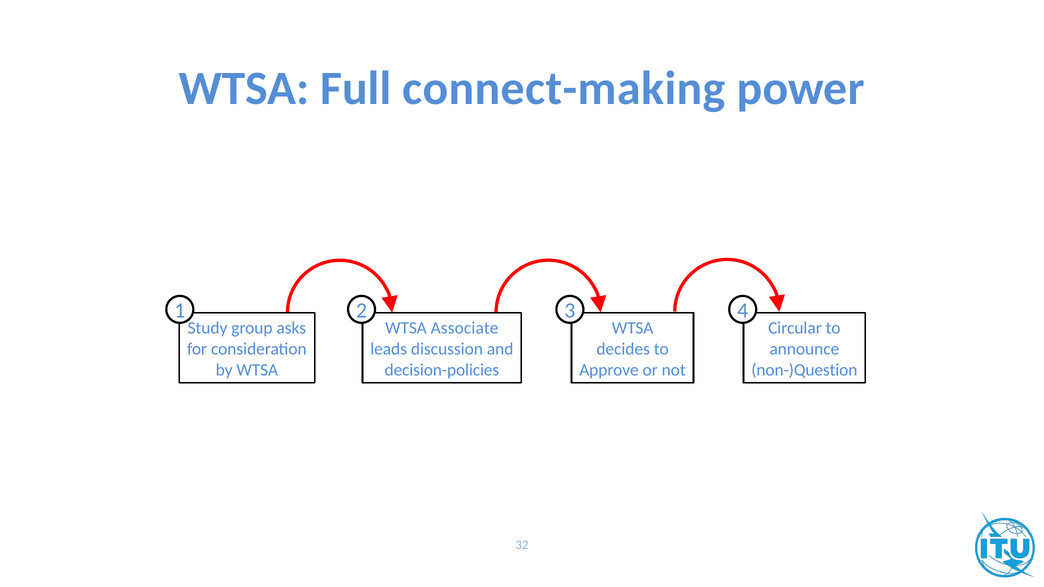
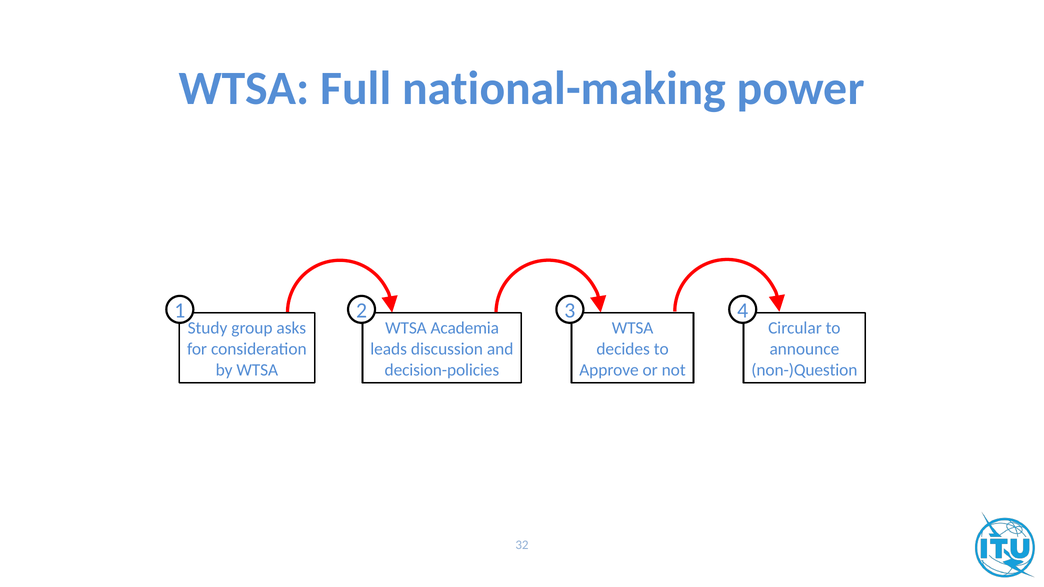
connect-making: connect-making -> national-making
Associate: Associate -> Academia
